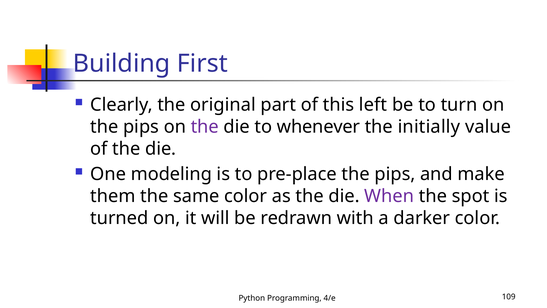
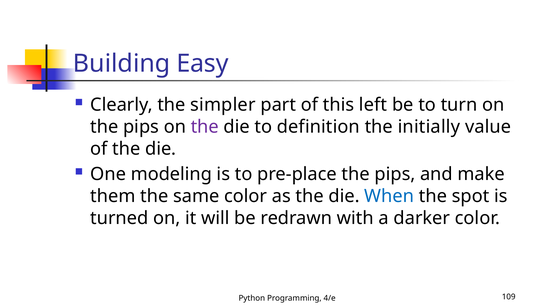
First: First -> Easy
original: original -> simpler
whenever: whenever -> definition
When colour: purple -> blue
